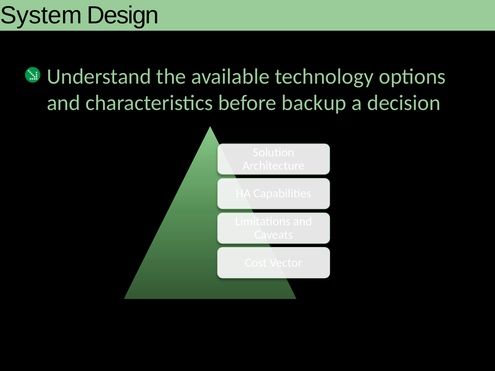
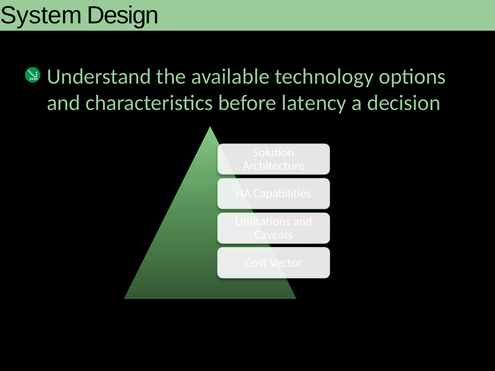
backup: backup -> latency
